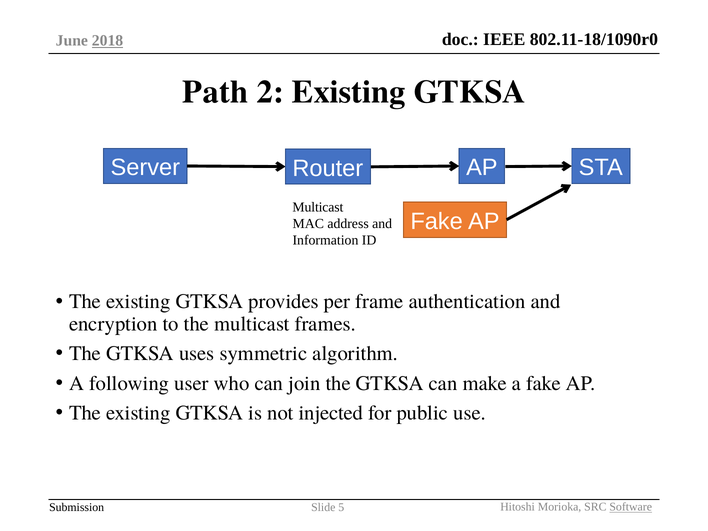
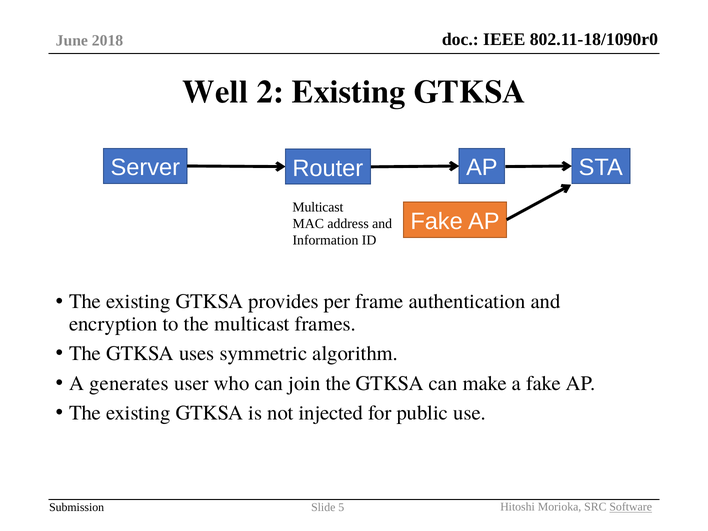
2018 underline: present -> none
Path: Path -> Well
following: following -> generates
